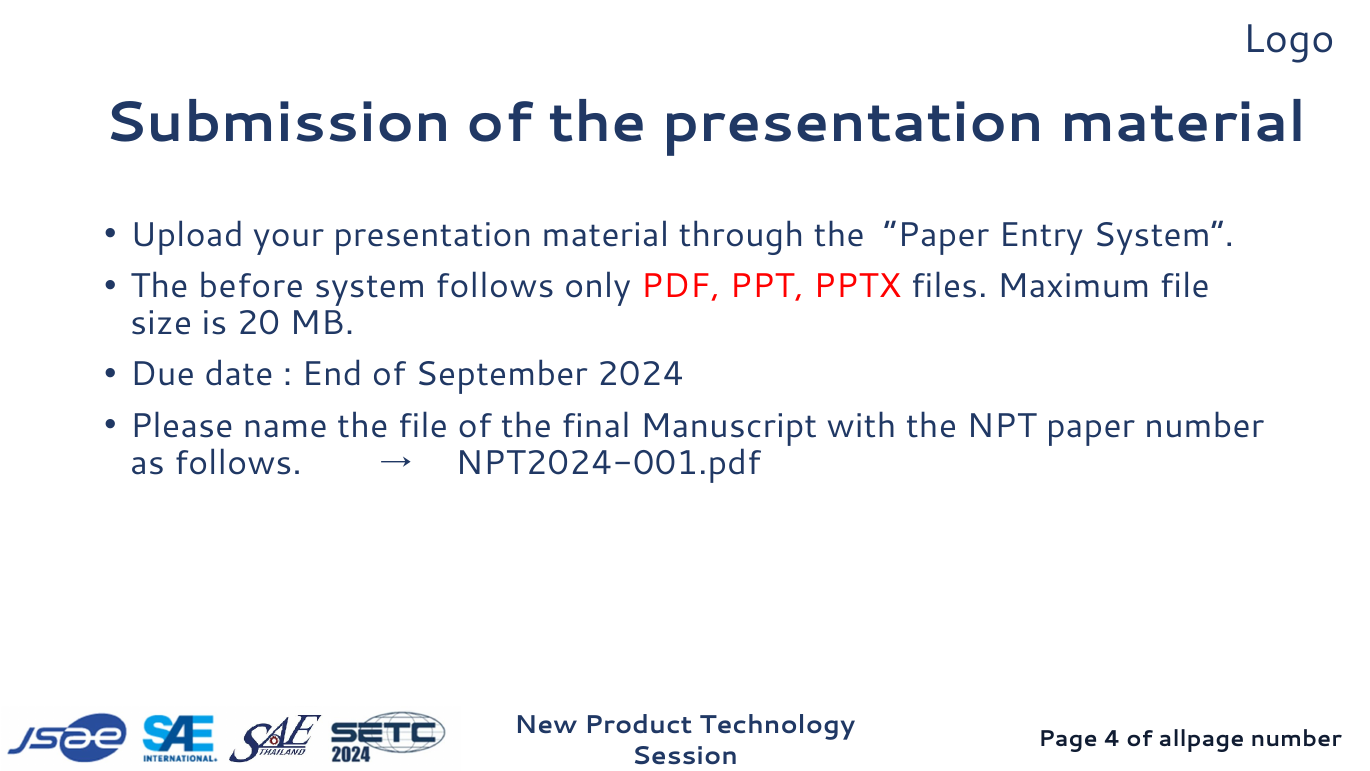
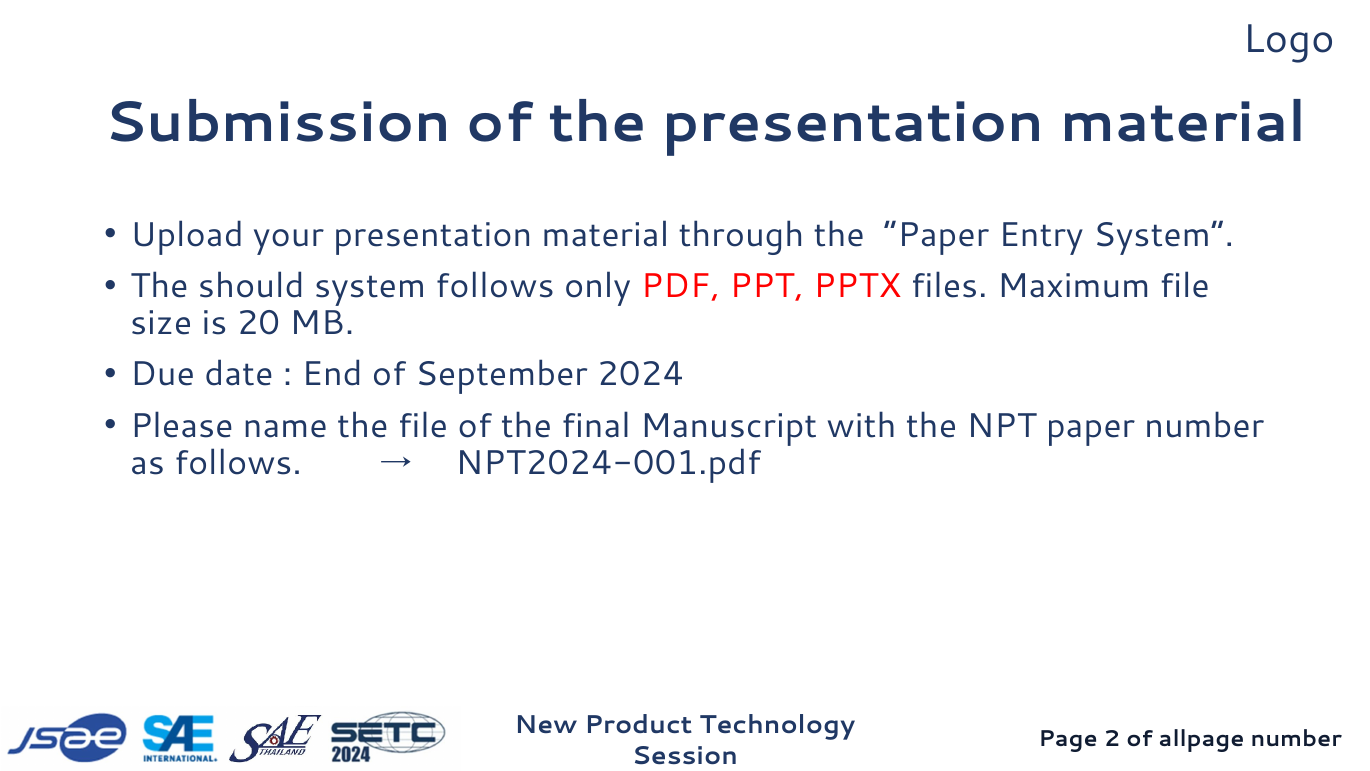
before: before -> should
4: 4 -> 2
